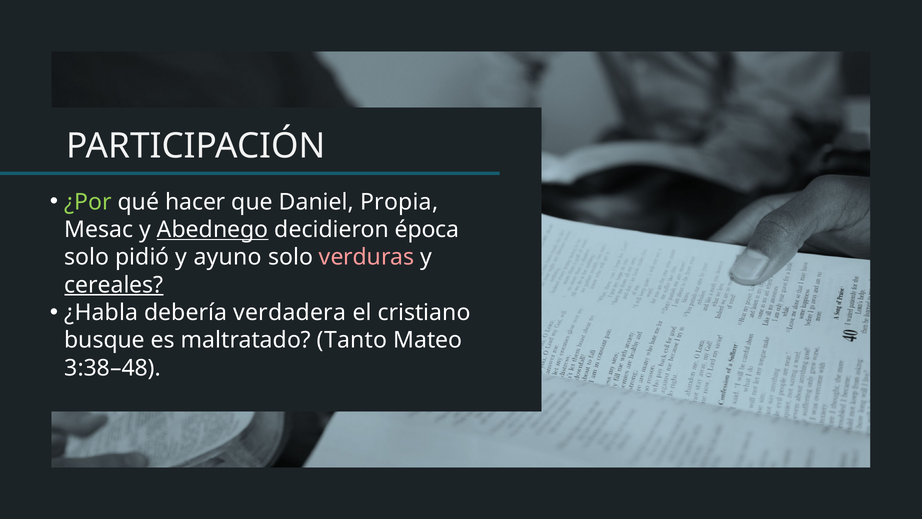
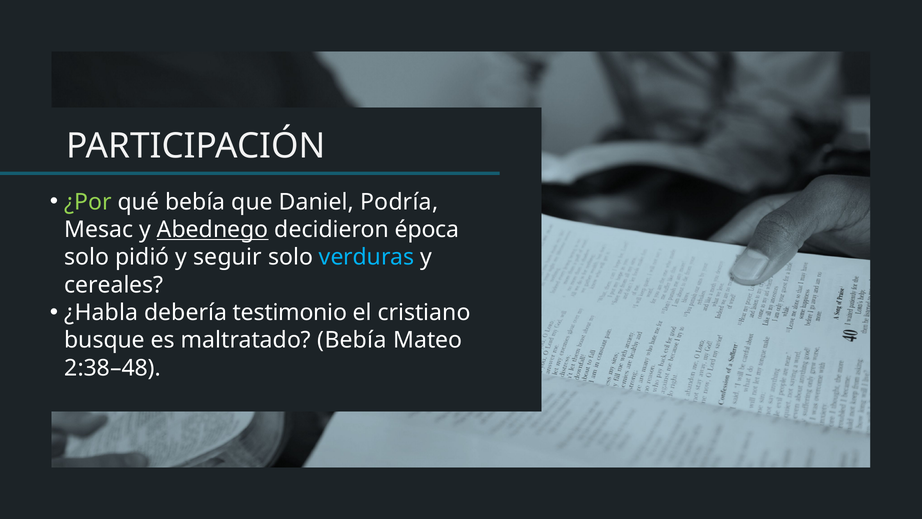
qué hacer: hacer -> bebía
Propia: Propia -> Podría
ayuno: ayuno -> seguir
verduras colour: pink -> light blue
cereales underline: present -> none
verdadera: verdadera -> testimonio
maltratado Tanto: Tanto -> Bebía
3:38–48: 3:38–48 -> 2:38–48
